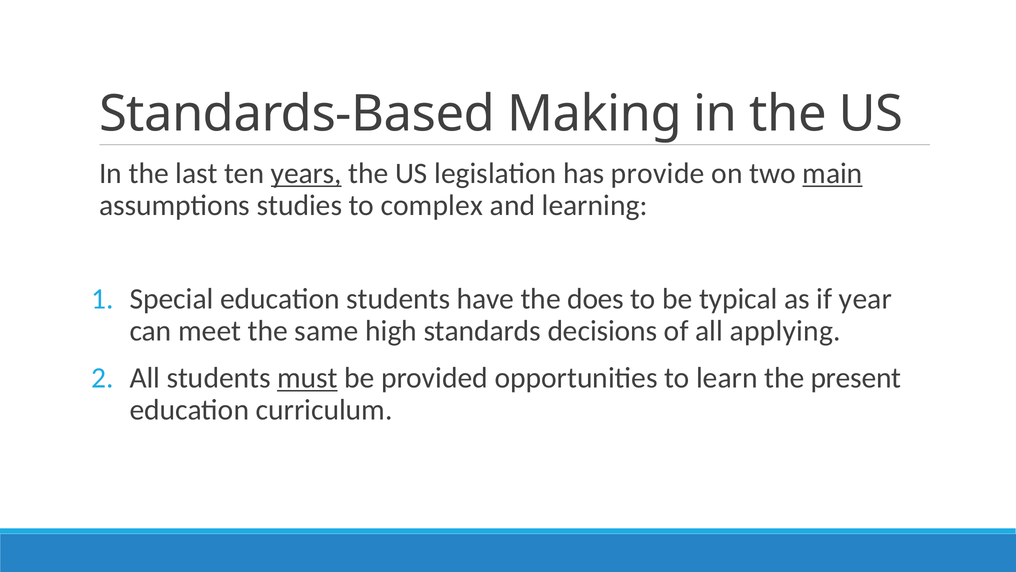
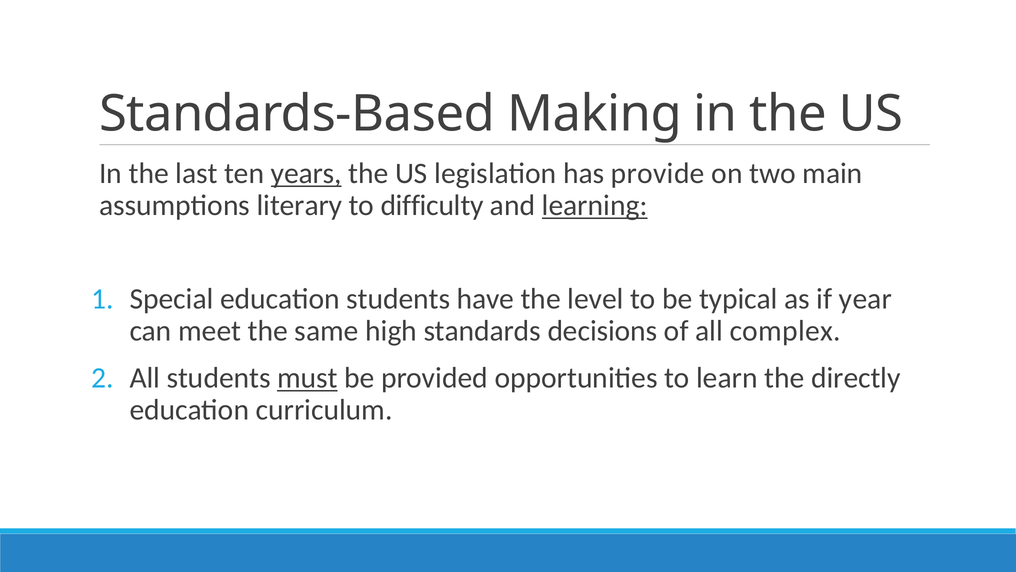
main underline: present -> none
studies: studies -> literary
complex: complex -> difficulty
learning underline: none -> present
does: does -> level
applying: applying -> complex
present: present -> directly
